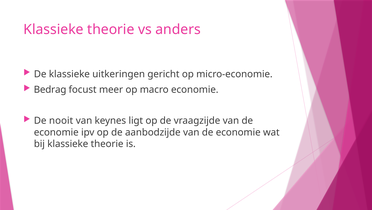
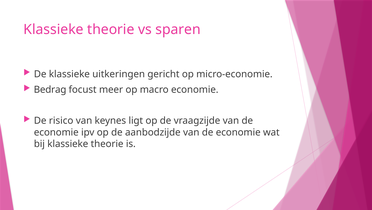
anders: anders -> sparen
nooit: nooit -> risico
